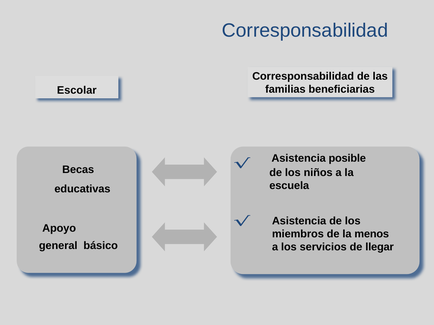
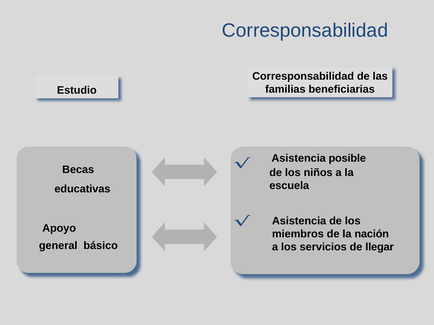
Escolar: Escolar -> Estudio
menos: menos -> nación
